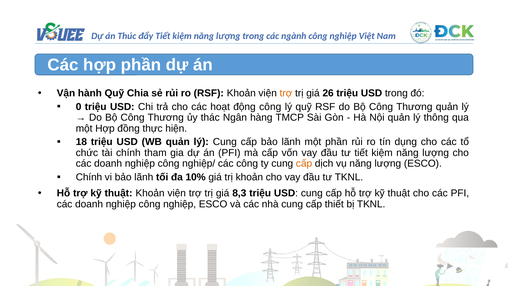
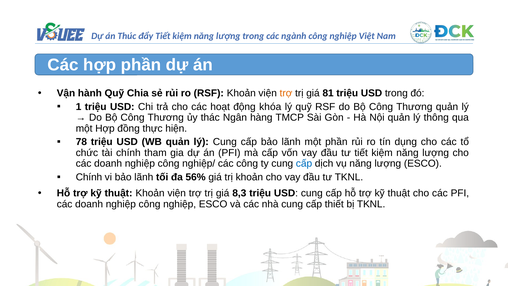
26: 26 -> 81
0: 0 -> 1
động công: công -> khóa
18: 18 -> 78
cấp at (304, 164) colour: orange -> blue
10%: 10% -> 56%
